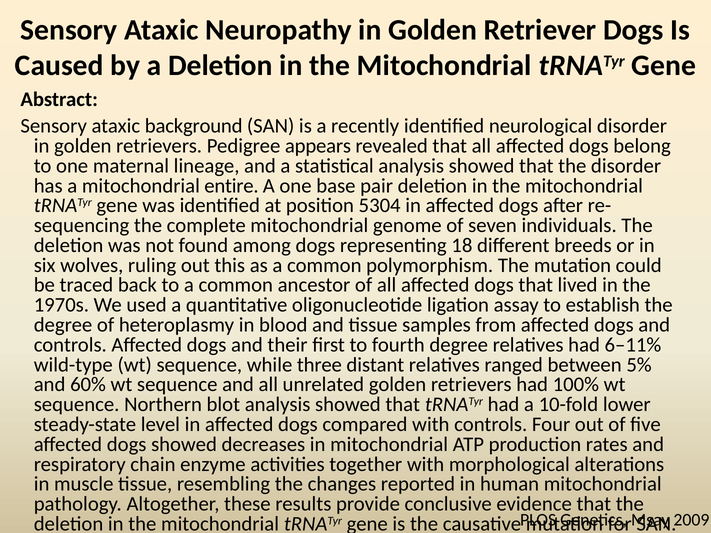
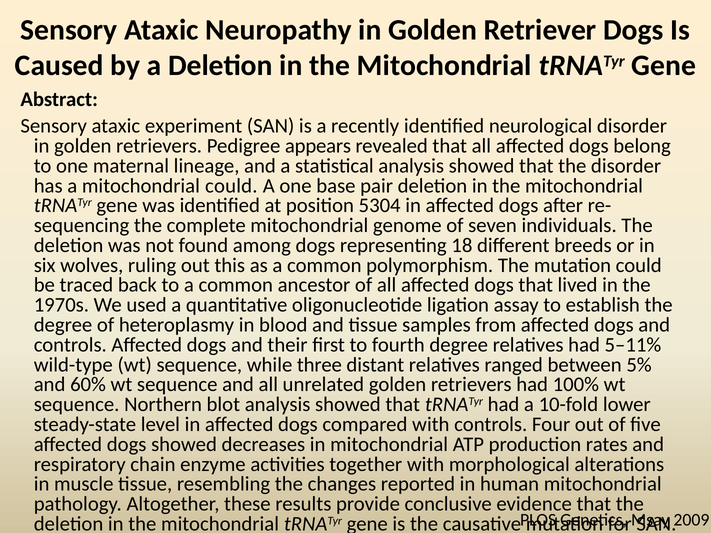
background: background -> experiment
mitochondrial entire: entire -> could
6–11%: 6–11% -> 5–11%
